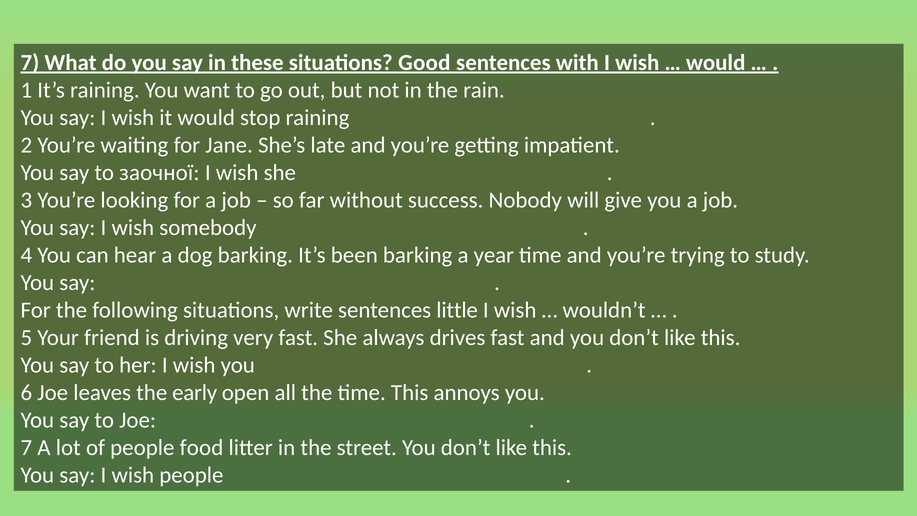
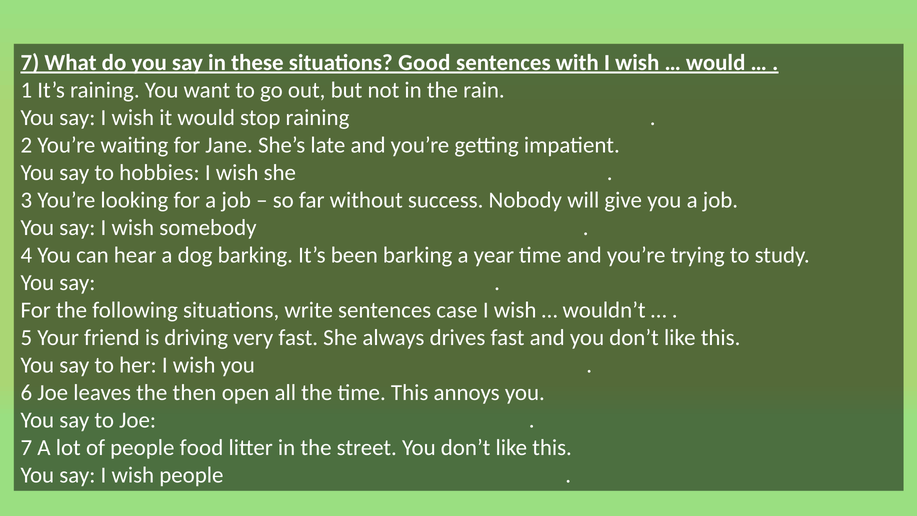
заочної: заочної -> hobbies
little: little -> case
early: early -> then
